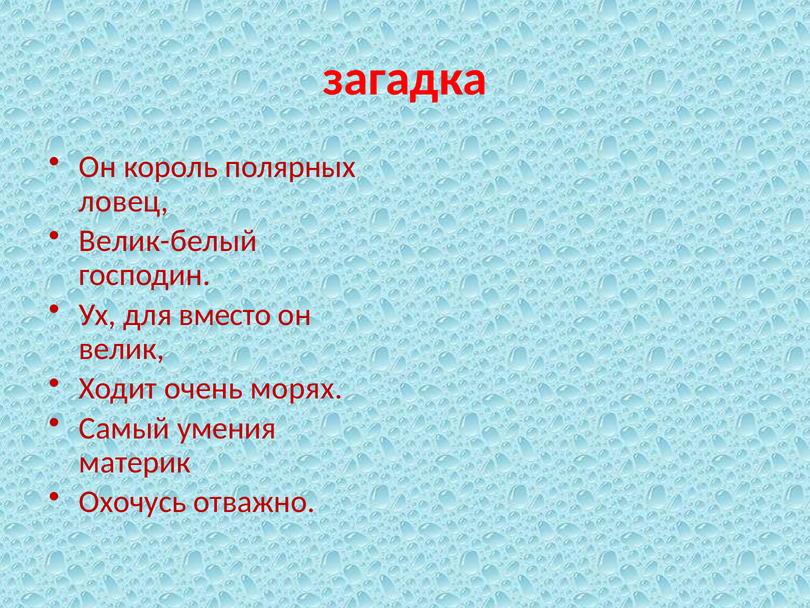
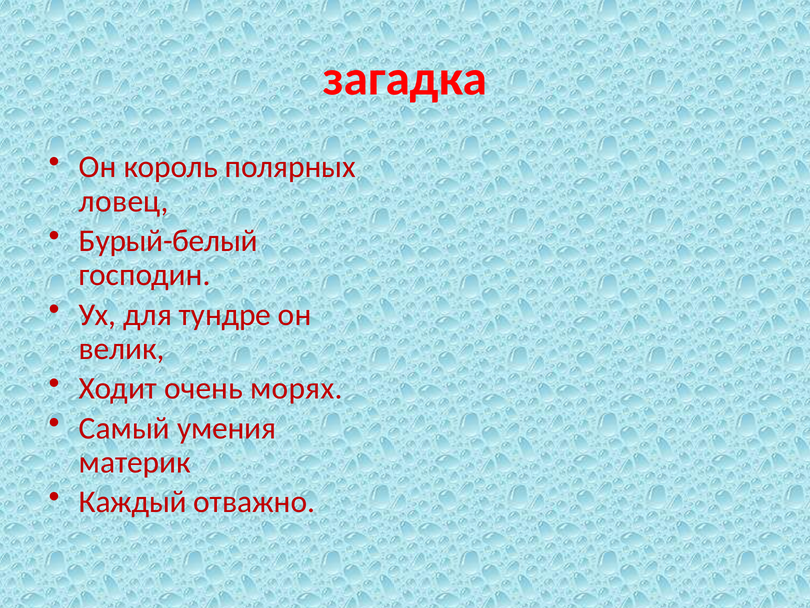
Велик-белый: Велик-белый -> Бурый-белый
вместо: вместо -> тундре
Охочусь: Охочусь -> Каждый
